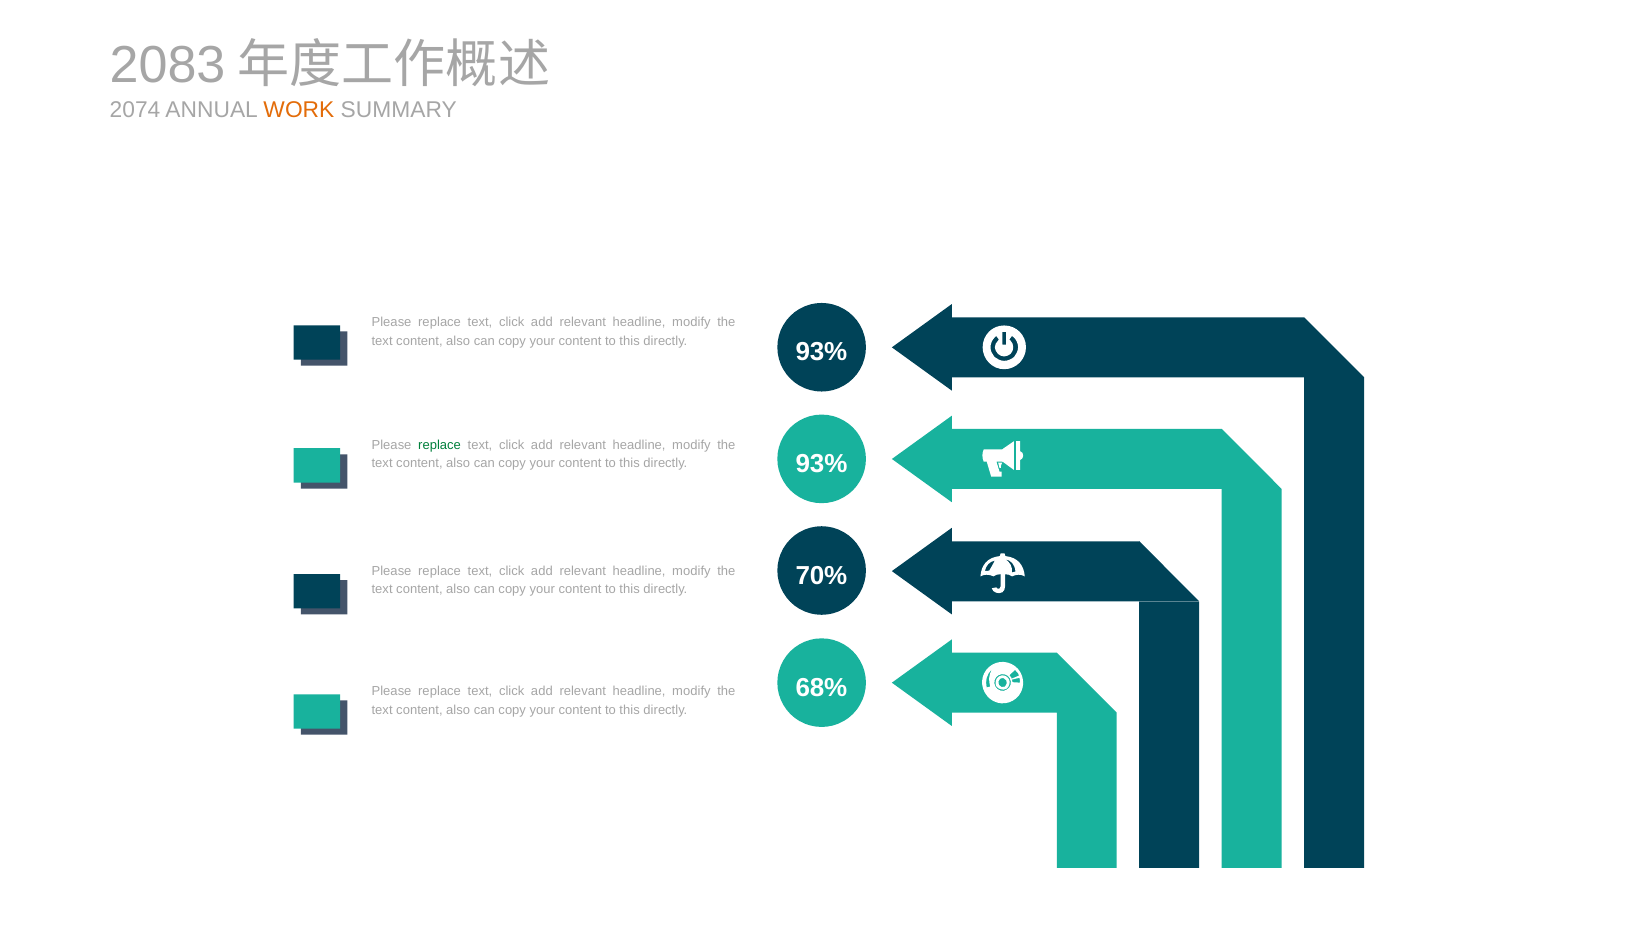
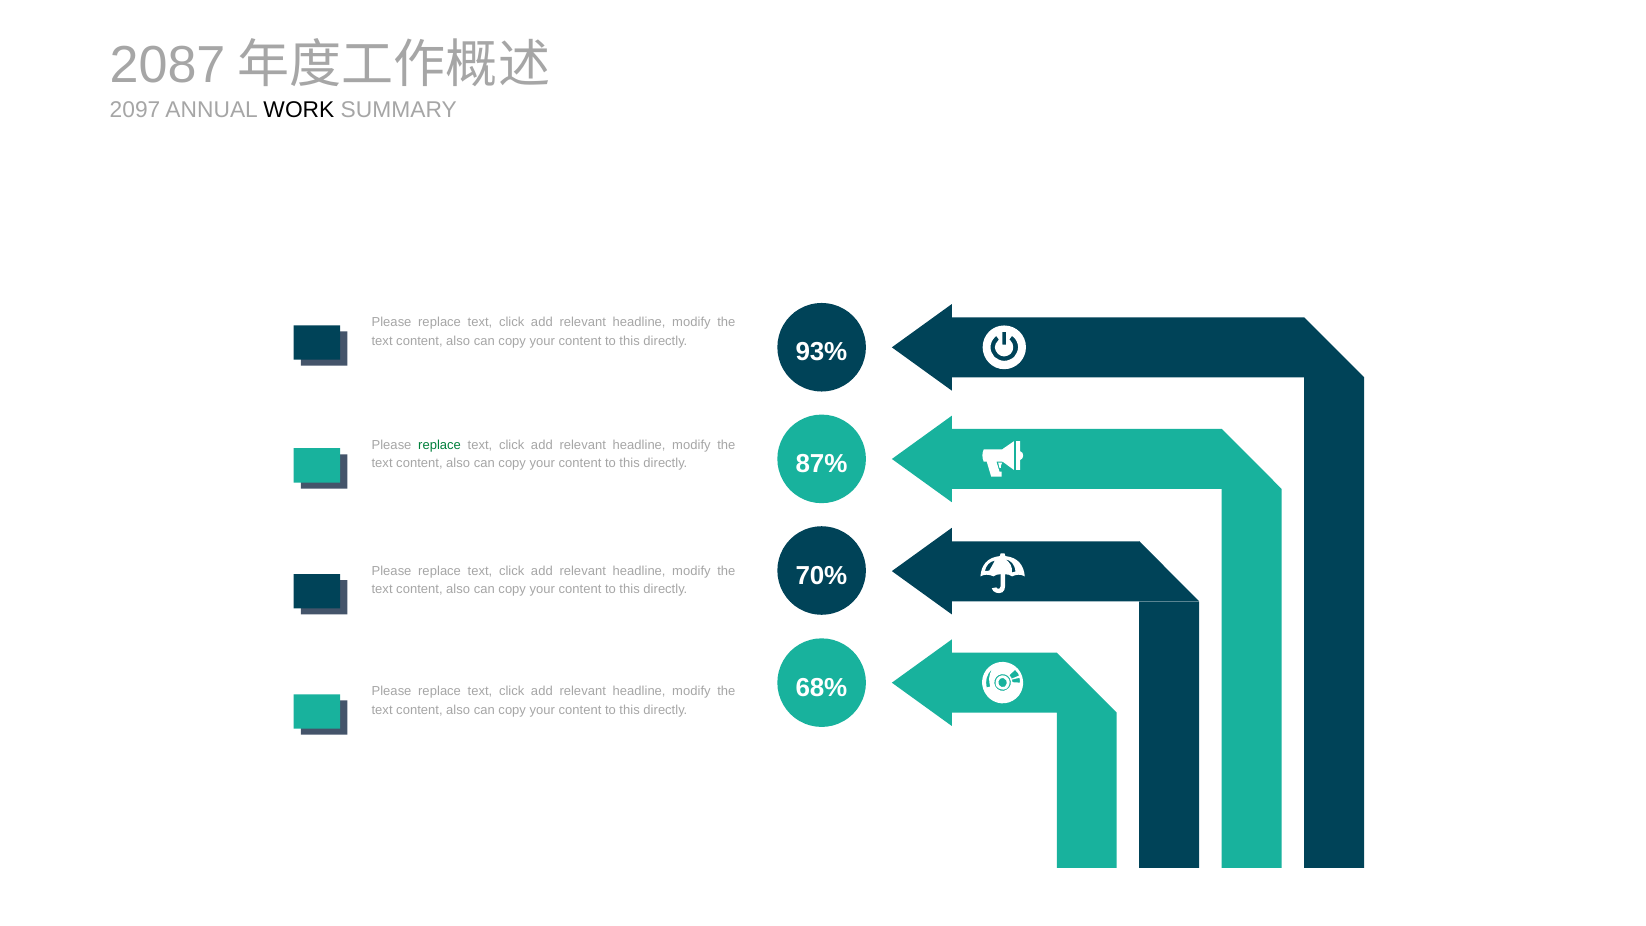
2083: 2083 -> 2087
2074: 2074 -> 2097
WORK colour: orange -> black
93% at (821, 464): 93% -> 87%
